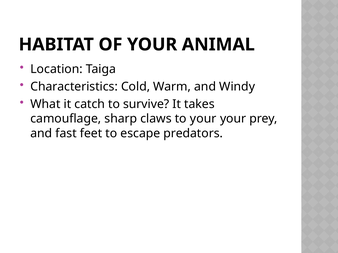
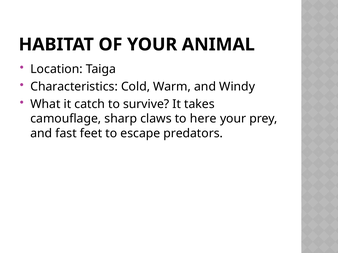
to your: your -> here
